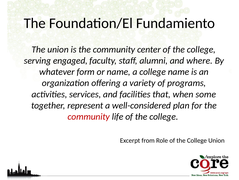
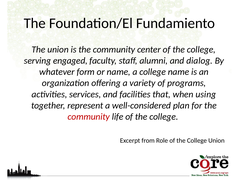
where: where -> dialog
some: some -> using
